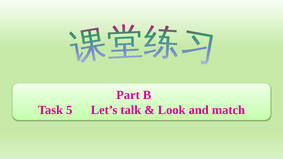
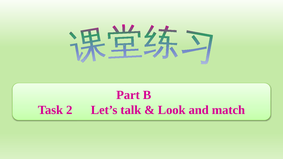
5: 5 -> 2
